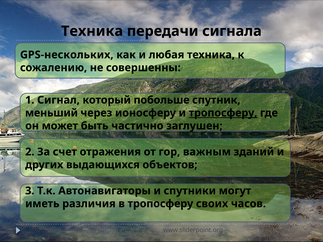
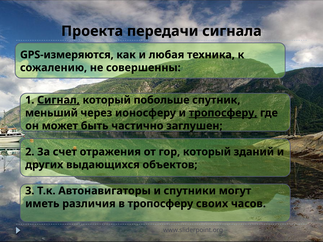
Техника at (92, 31): Техника -> Проекта
GPS-нескольких: GPS-нескольких -> GPS-измеряются
Сигнал underline: none -> present
гор важным: важным -> который
